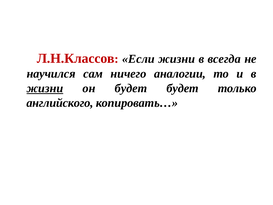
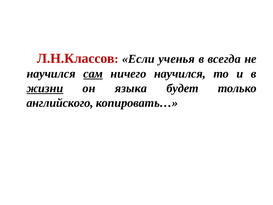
Если жизни: жизни -> ученья
сам underline: none -> present
ничего аналогии: аналогии -> научился
он будет: будет -> языка
